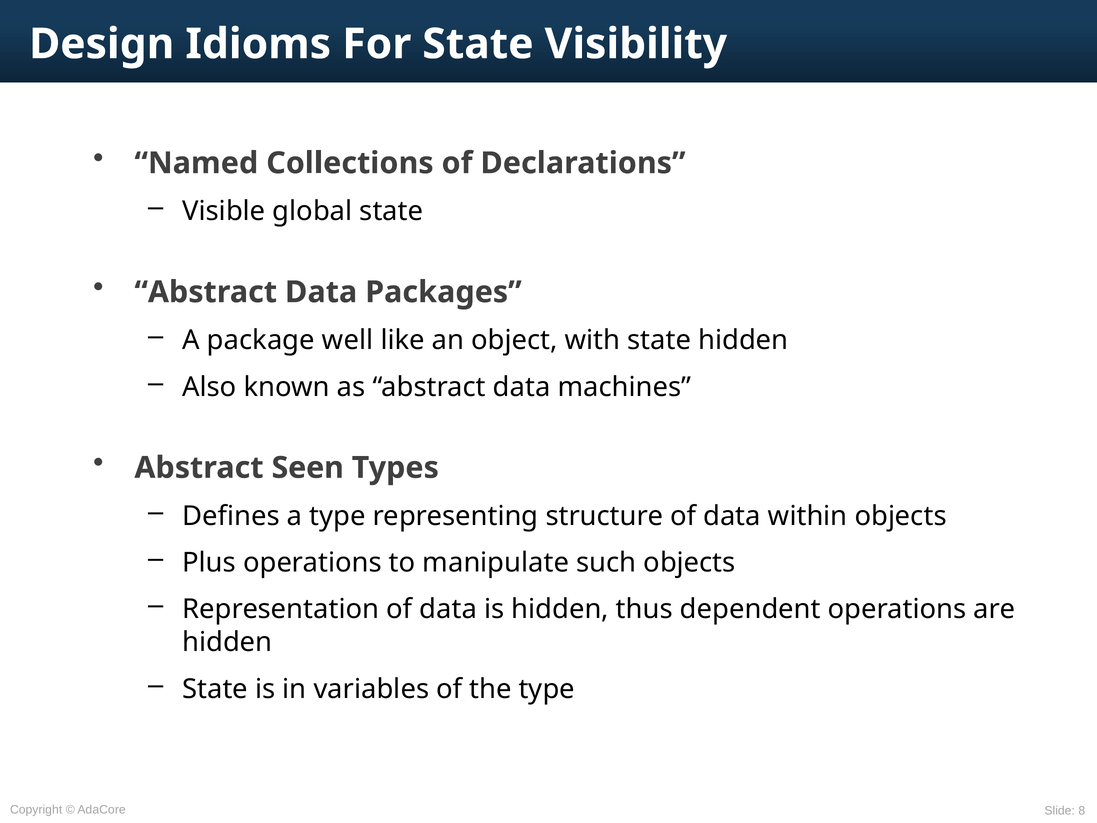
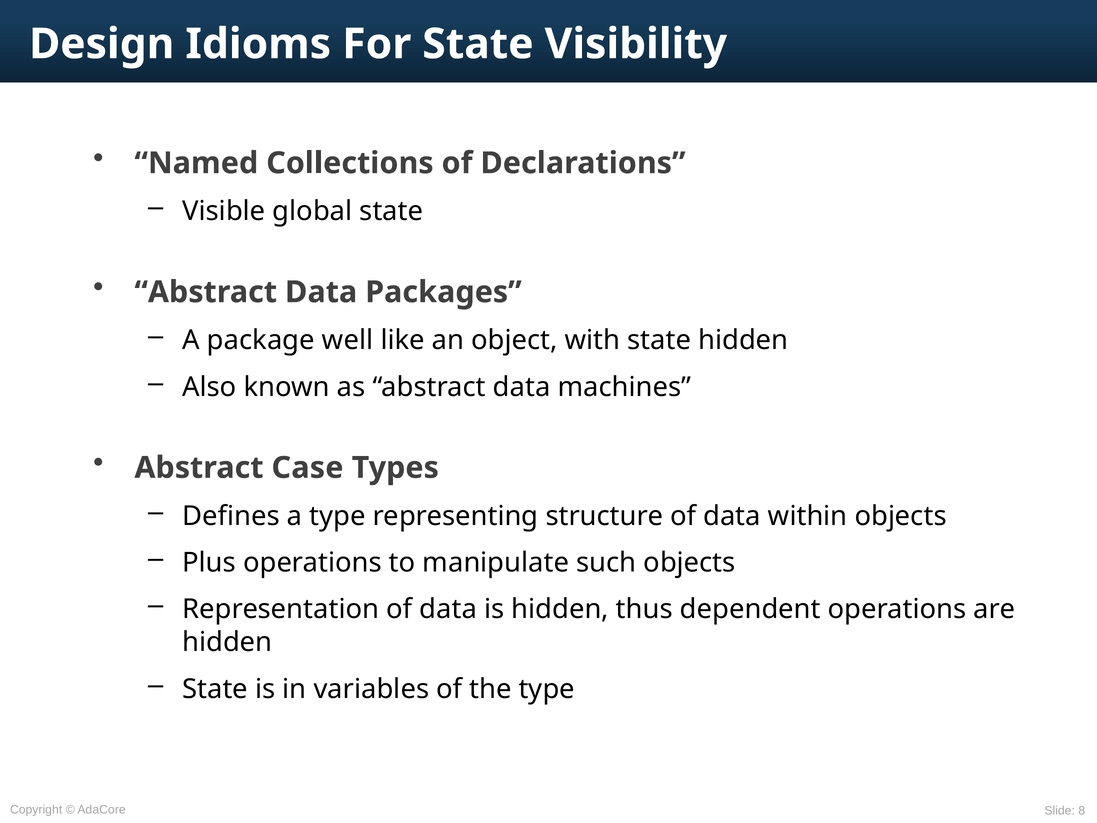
Seen: Seen -> Case
